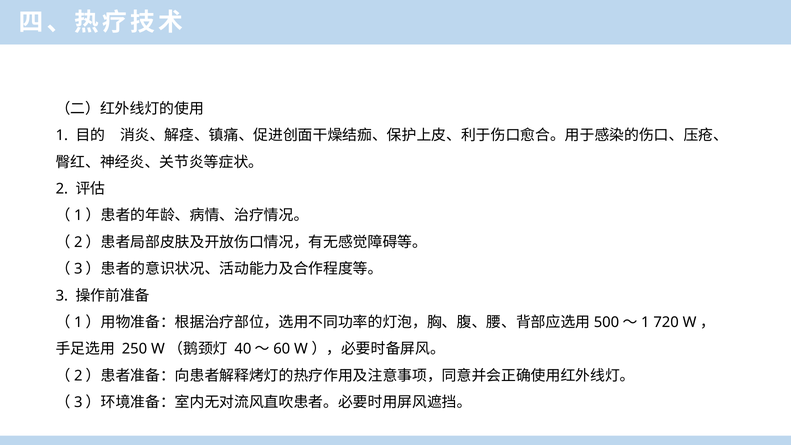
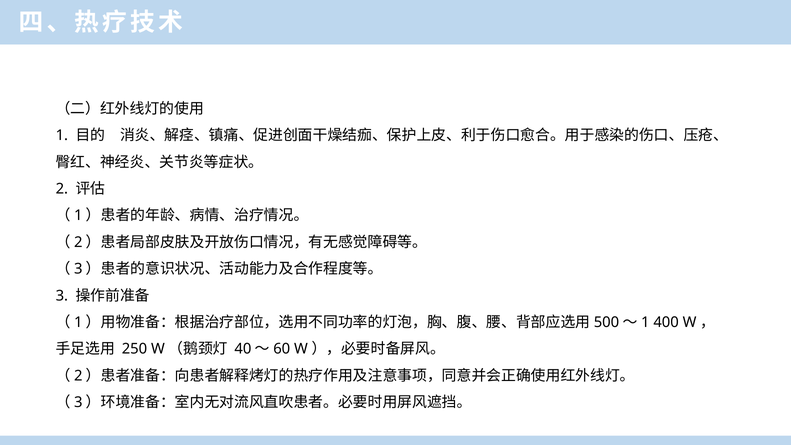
720: 720 -> 400
